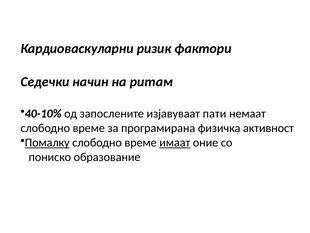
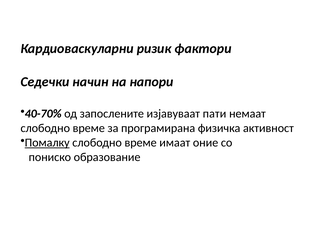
ритам: ритам -> напори
40-10%: 40-10% -> 40-70%
имаат underline: present -> none
